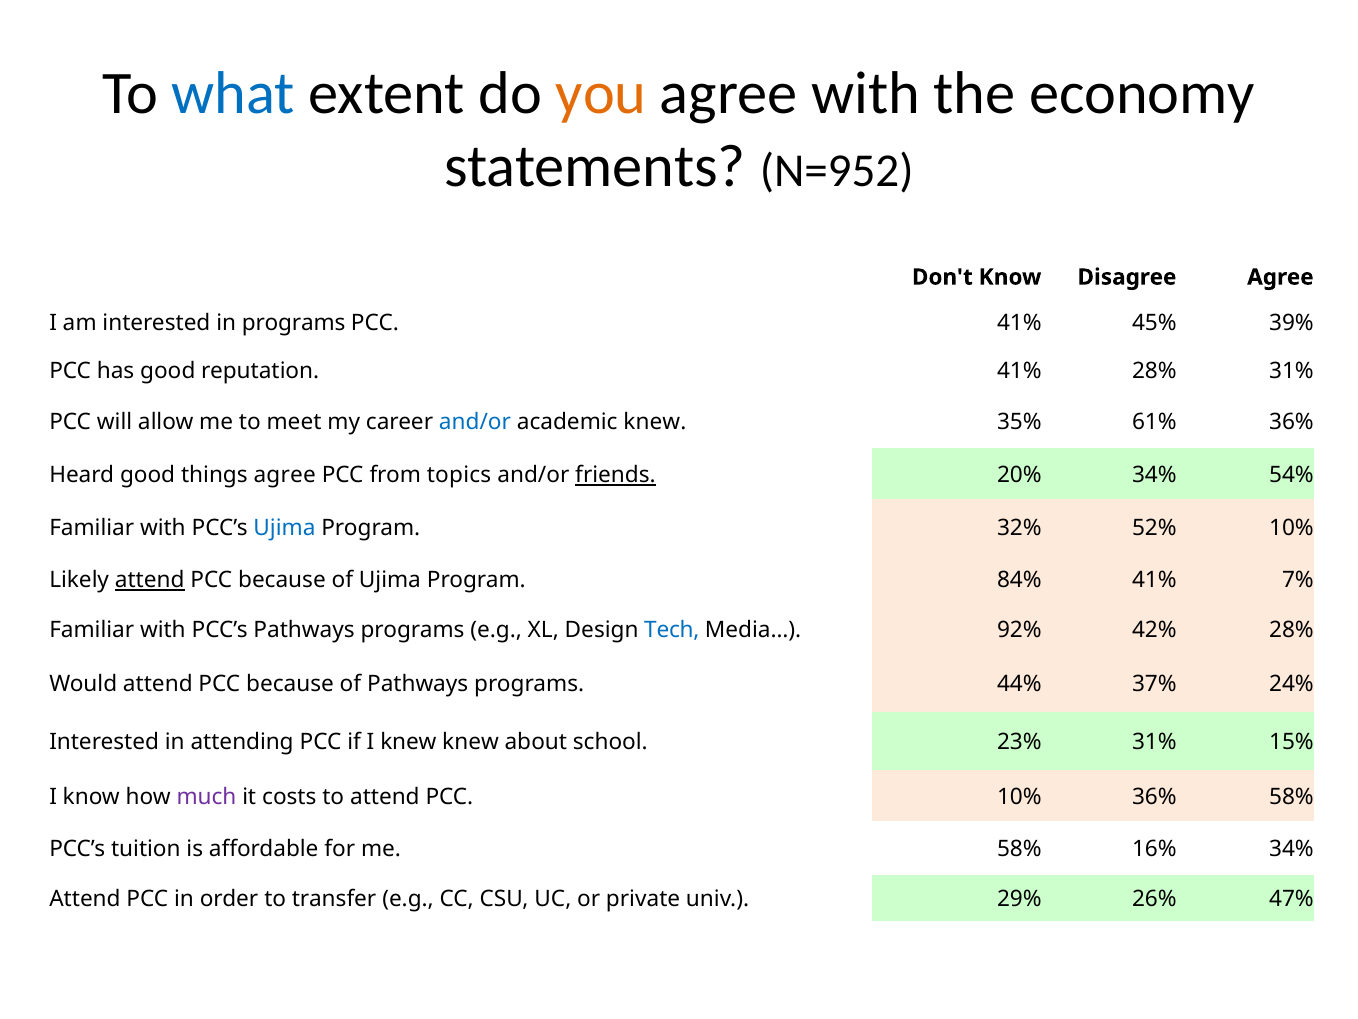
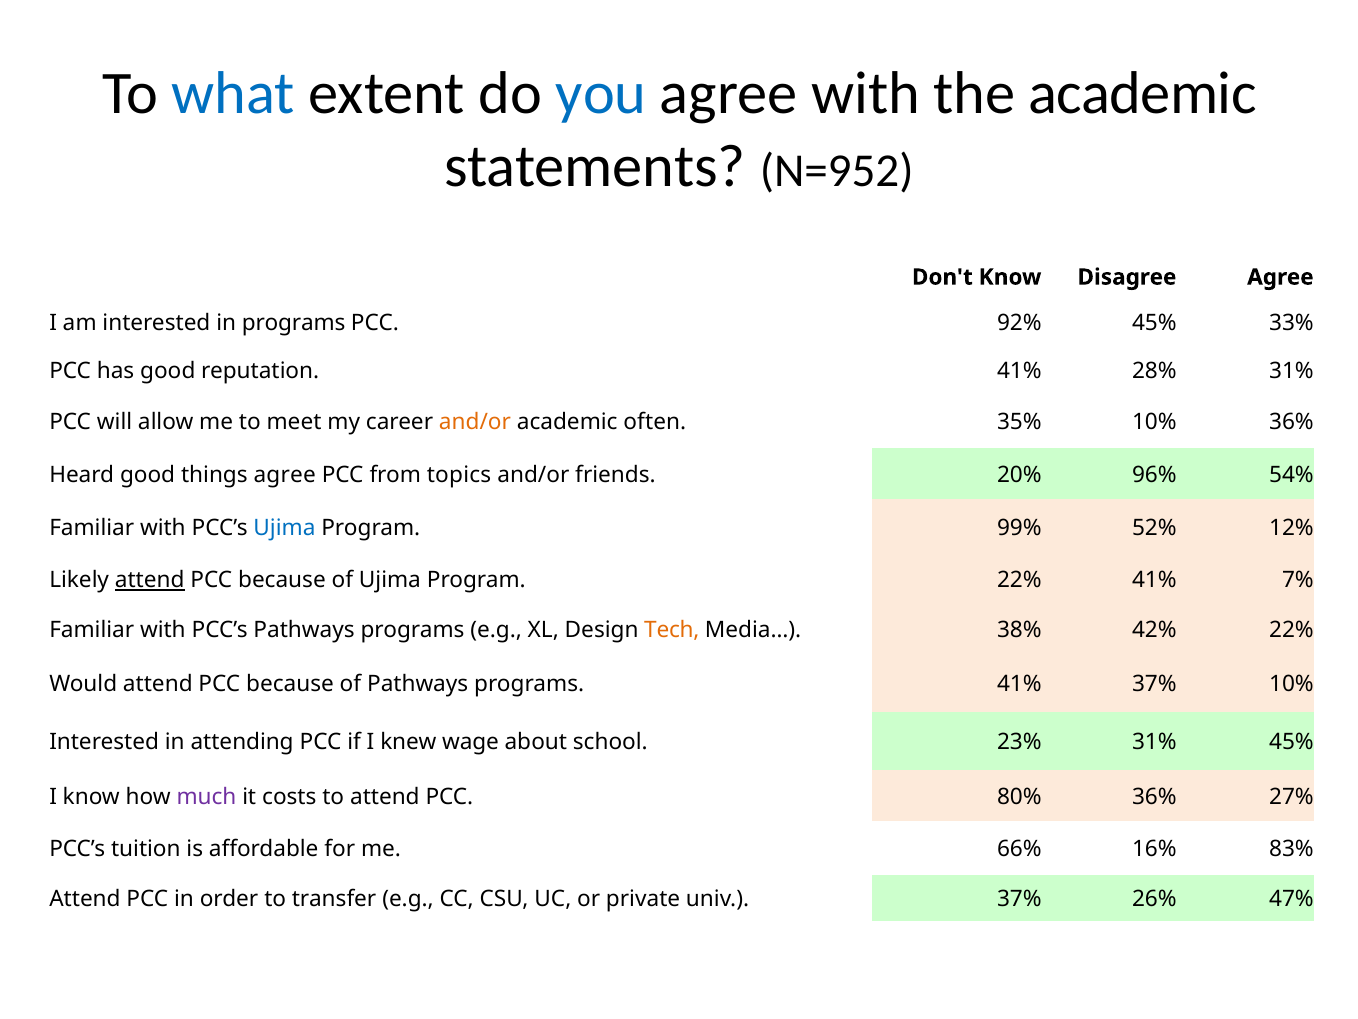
you colour: orange -> blue
the economy: economy -> academic
PCC 41%: 41% -> 92%
39%: 39% -> 33%
and/or at (475, 422) colour: blue -> orange
academic knew: knew -> often
35% 61%: 61% -> 10%
friends underline: present -> none
20% 34%: 34% -> 96%
32%: 32% -> 99%
52% 10%: 10% -> 12%
Program 84%: 84% -> 22%
Tech colour: blue -> orange
92%: 92% -> 38%
42% 28%: 28% -> 22%
programs 44%: 44% -> 41%
37% 24%: 24% -> 10%
knew knew: knew -> wage
31% 15%: 15% -> 45%
PCC 10%: 10% -> 80%
36% 58%: 58% -> 27%
me 58%: 58% -> 66%
16% 34%: 34% -> 83%
univ 29%: 29% -> 37%
